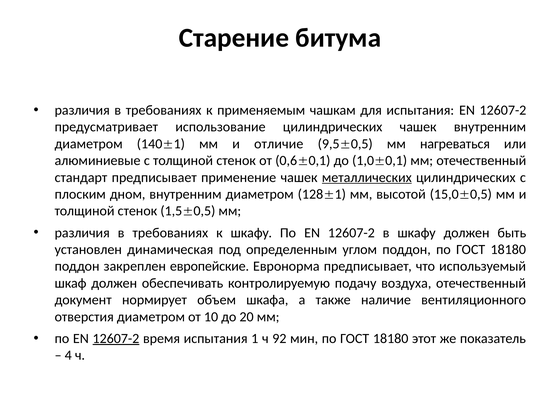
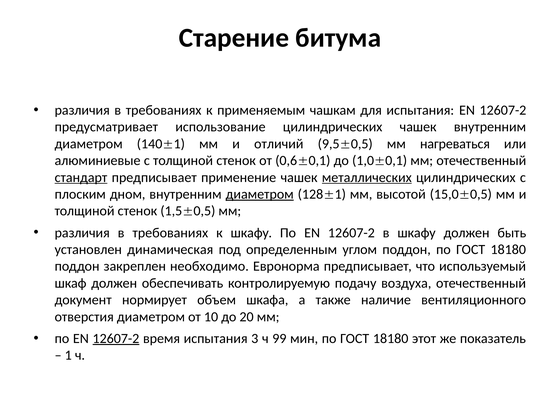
отличие: отличие -> отличий
стандарт underline: none -> present
диаметром at (260, 194) underline: none -> present
европейские: европейские -> необходимо
1: 1 -> 3
92: 92 -> 99
4: 4 -> 1
